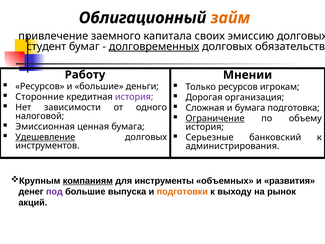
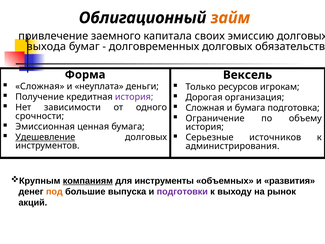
студент: студент -> выхода
долговременных underline: present -> none
Работу: Работу -> Форма
Мнении: Мнении -> Вексель
Ресурсов at (40, 86): Ресурсов -> Сложная
и большие: большие -> неуплата
Сторонние: Сторонние -> Получение
налоговой: налоговой -> срочности
Ограничение underline: present -> none
банковский: банковский -> источников
под colour: purple -> orange
подготовки colour: orange -> purple
